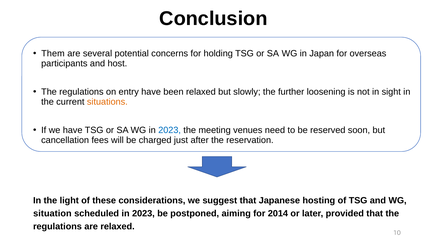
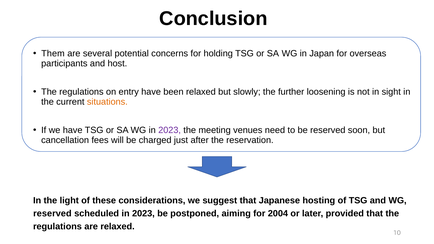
2023 at (170, 130) colour: blue -> purple
situation at (52, 214): situation -> reserved
2014: 2014 -> 2004
